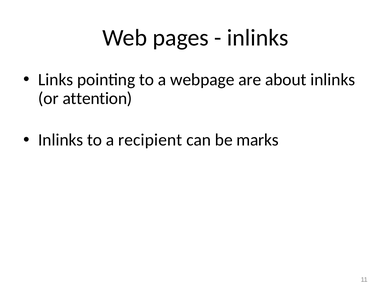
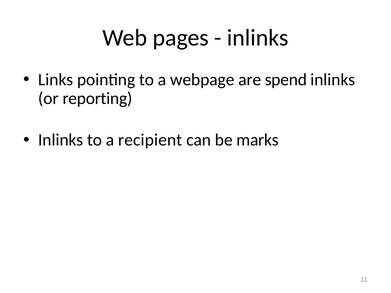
about: about -> spend
attention: attention -> reporting
